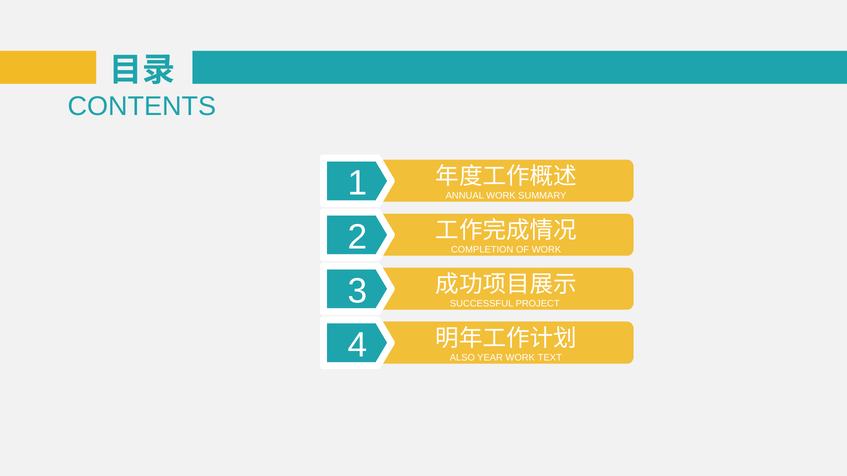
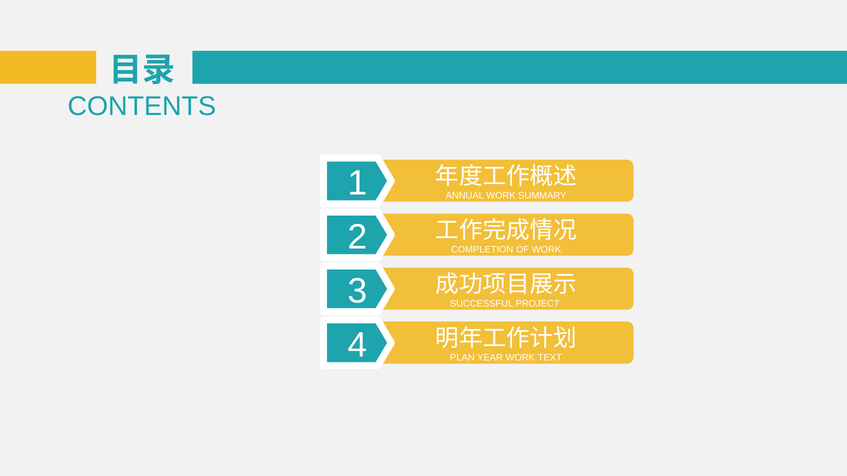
ALSO: ALSO -> PLAN
